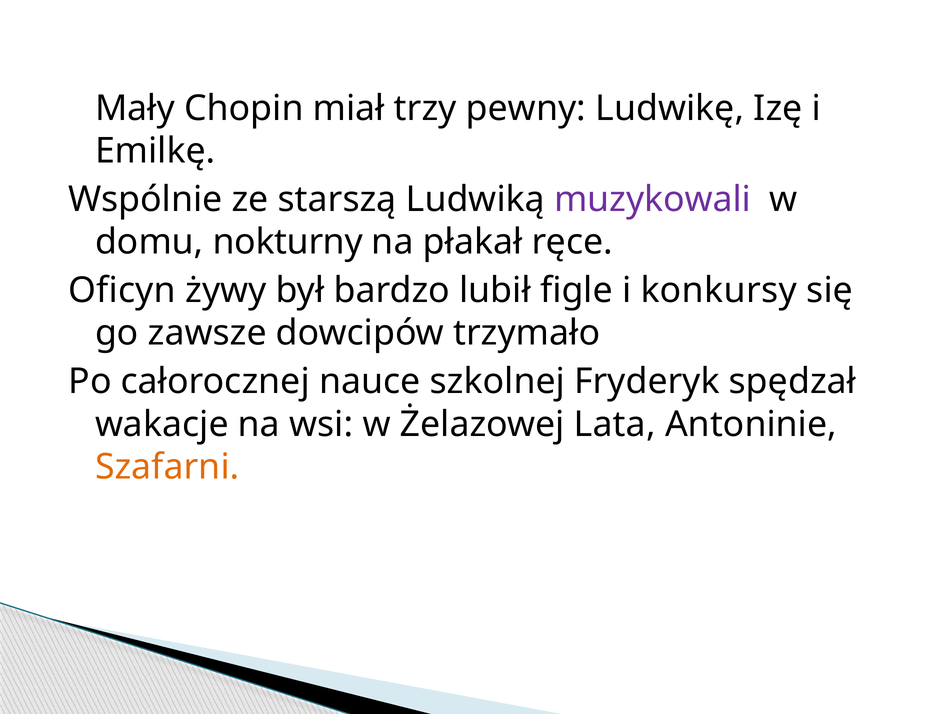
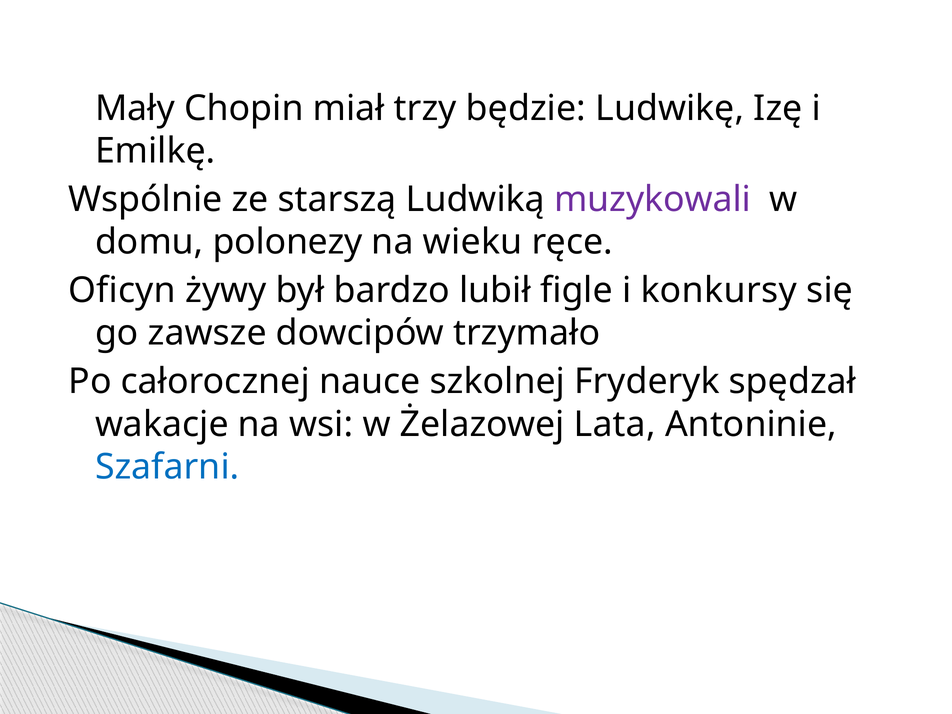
pewny: pewny -> będzie
nokturny: nokturny -> polonezy
płakał: płakał -> wieku
Szafarni colour: orange -> blue
